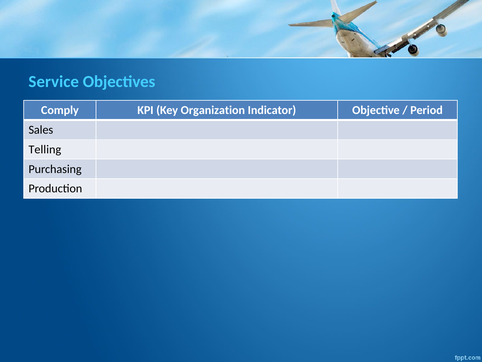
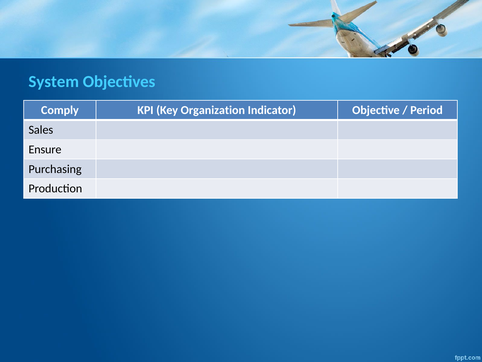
Service: Service -> System
Telling: Telling -> Ensure
